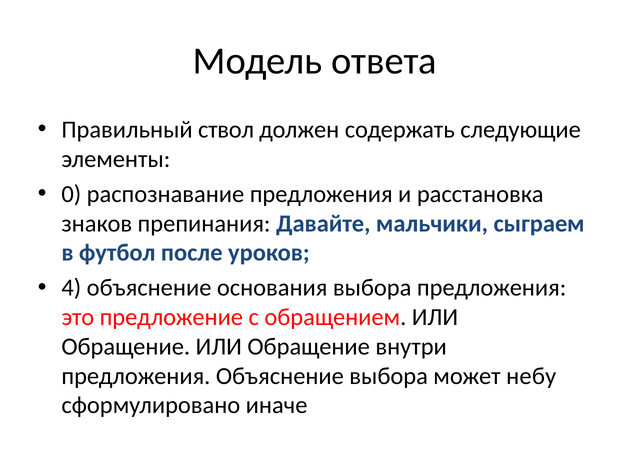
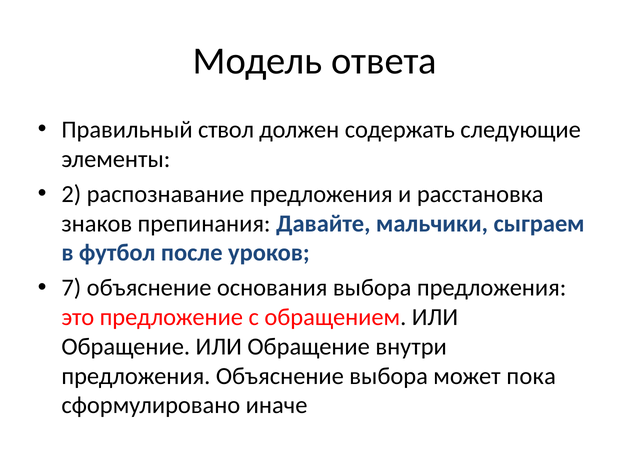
0: 0 -> 2
4: 4 -> 7
небу: небу -> пока
